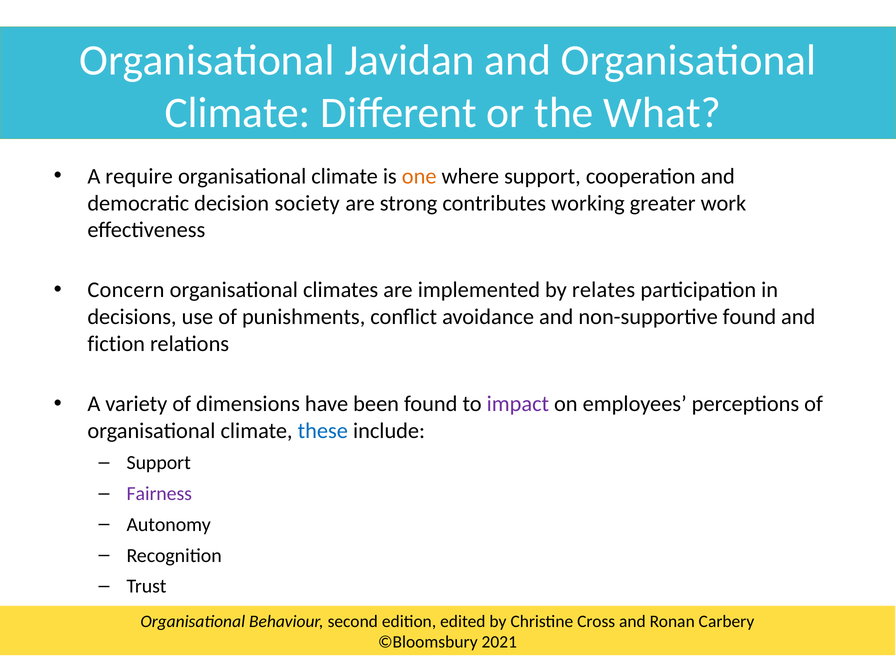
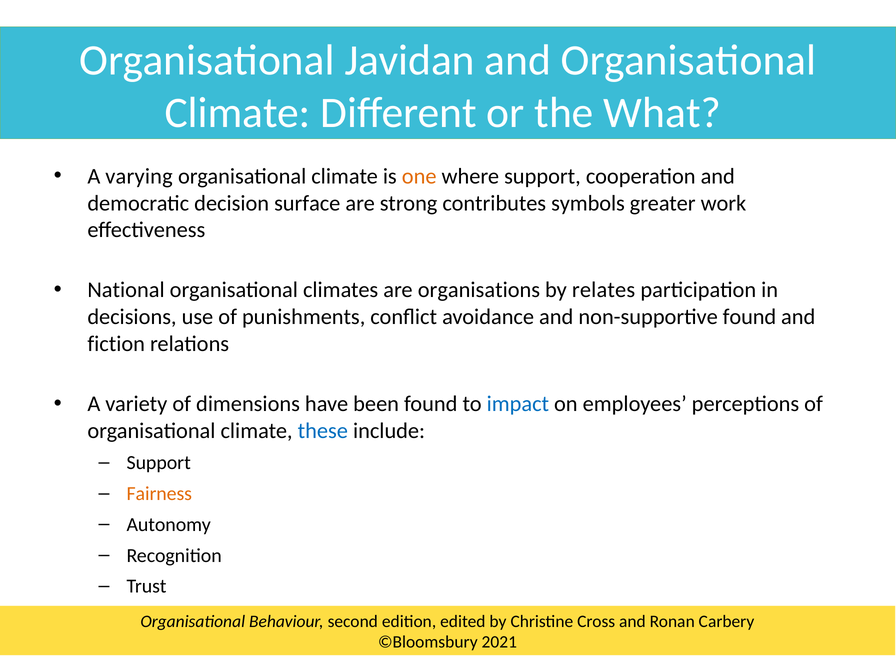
require: require -> varying
society: society -> surface
working: working -> symbols
Concern: Concern -> National
implemented: implemented -> organisations
impact colour: purple -> blue
Fairness colour: purple -> orange
